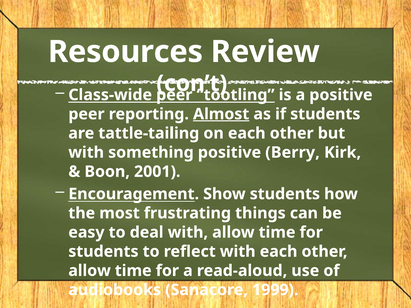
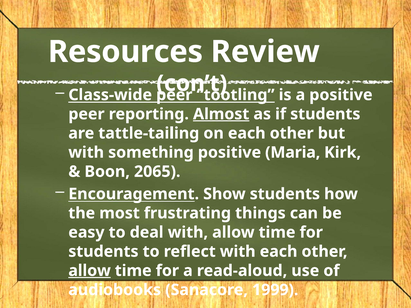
Berry: Berry -> Maria
2001: 2001 -> 2065
allow at (90, 271) underline: none -> present
